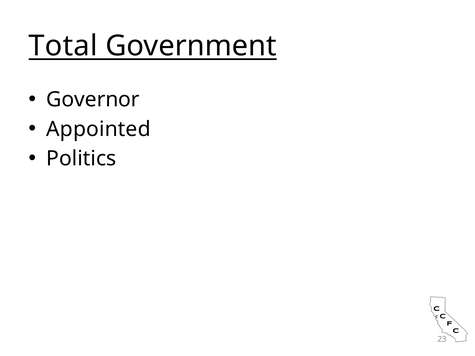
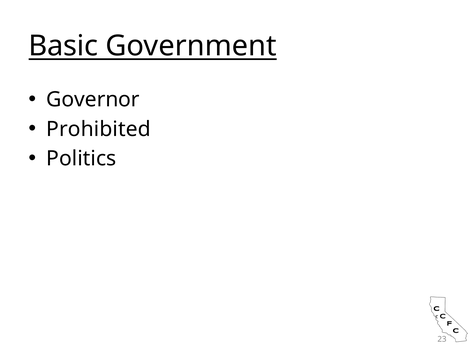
Total: Total -> Basic
Appointed: Appointed -> Prohibited
